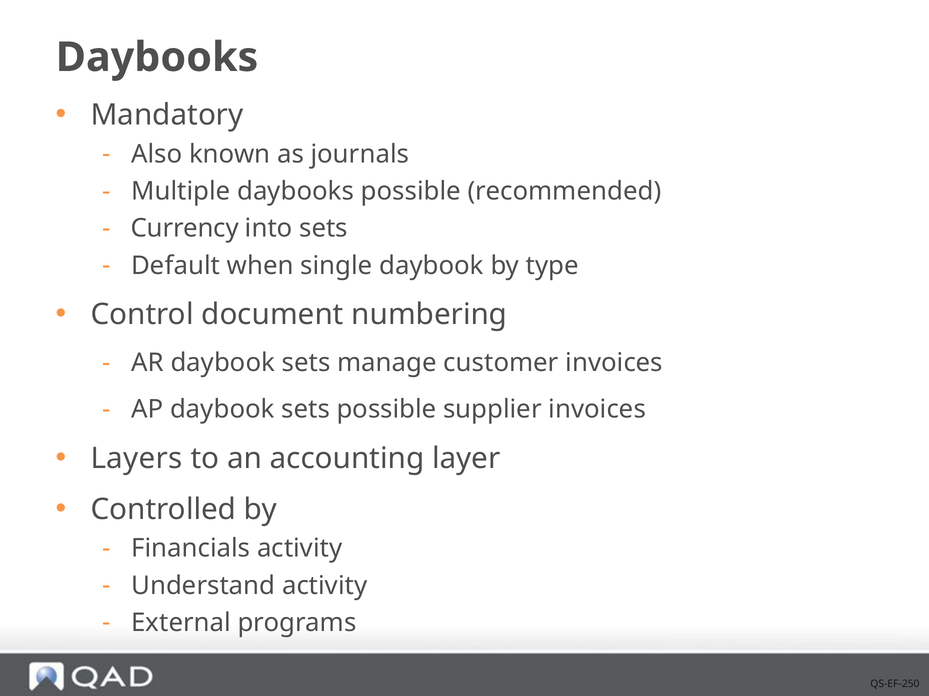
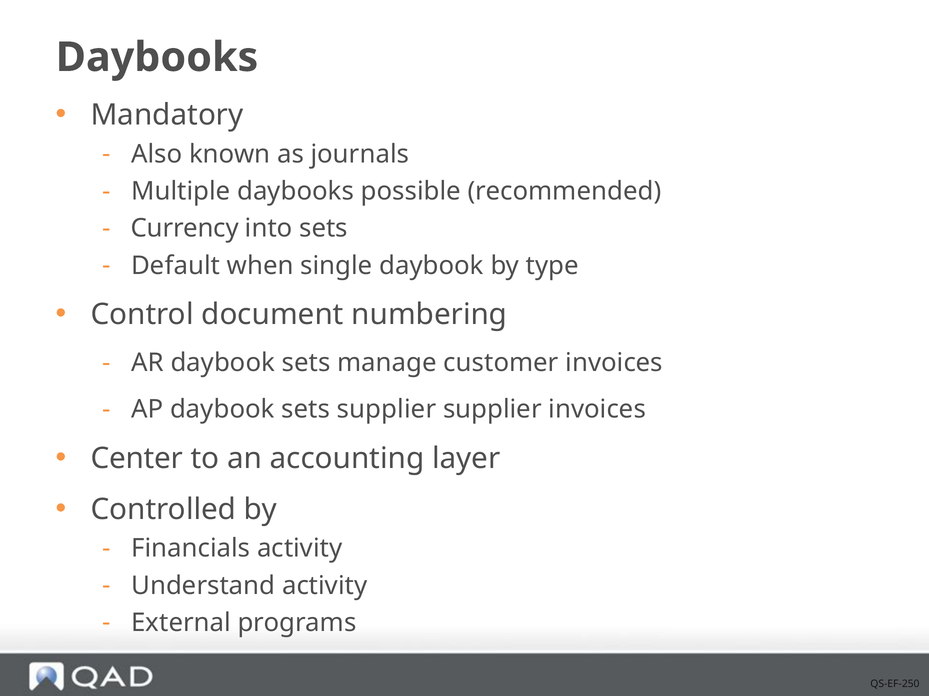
sets possible: possible -> supplier
Layers: Layers -> Center
